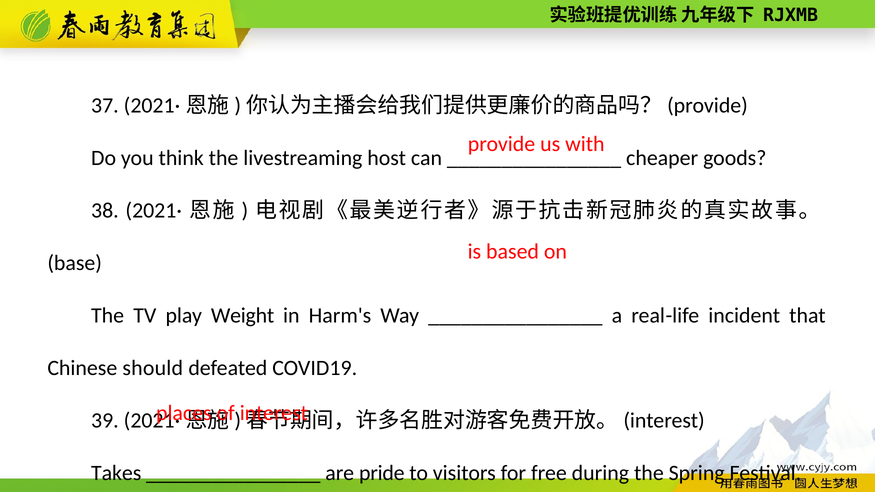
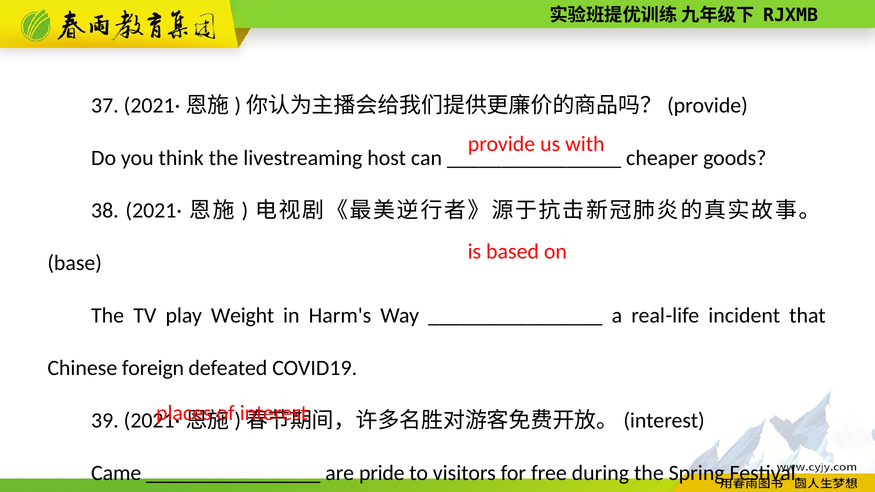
should: should -> foreign
Takes: Takes -> Came
